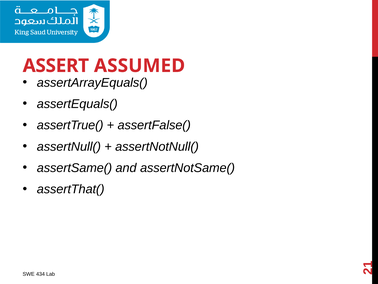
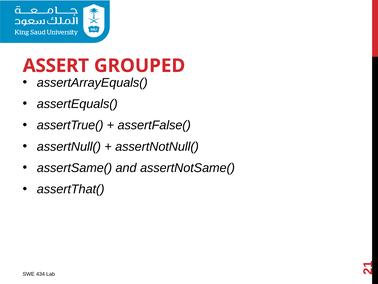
ASSUMED: ASSUMED -> GROUPED
